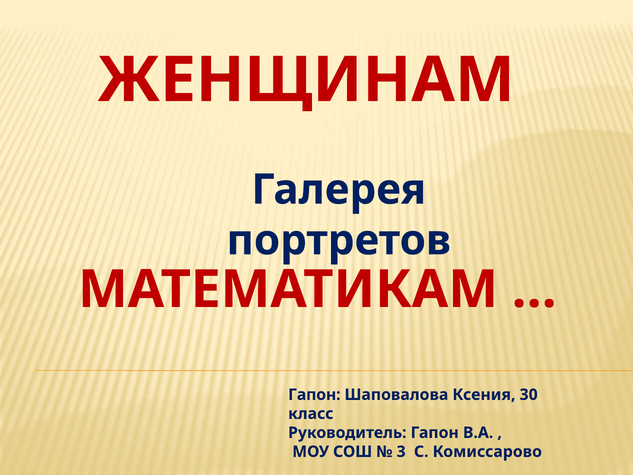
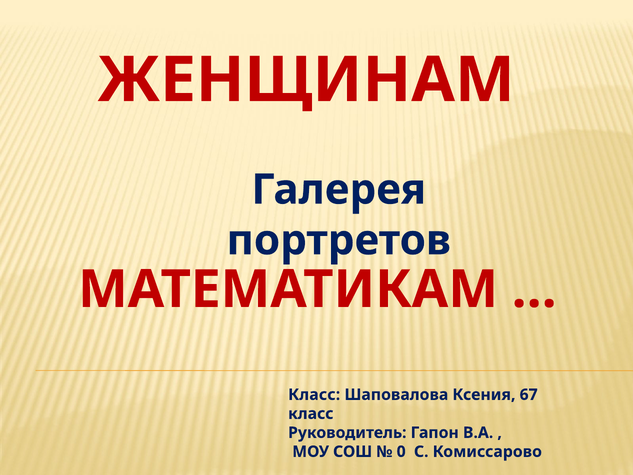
Гапон at (314, 394): Гапон -> Класс
30: 30 -> 67
3: 3 -> 0
